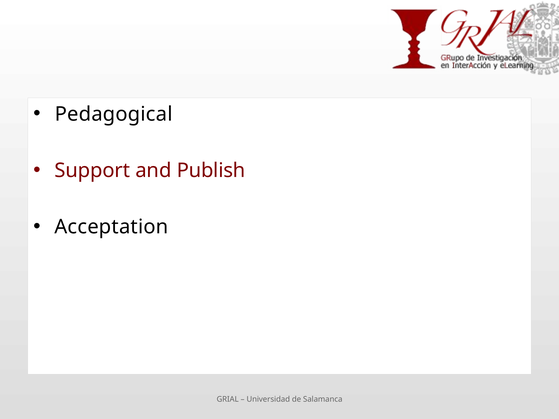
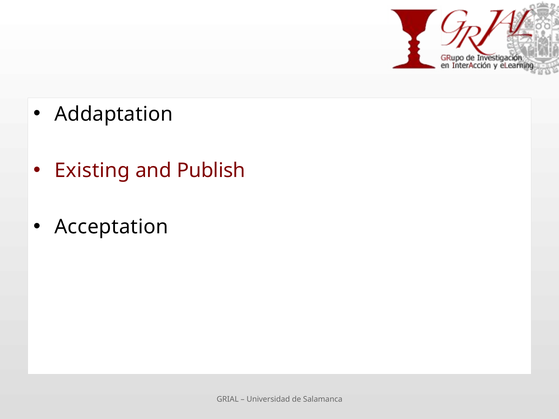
Pedagogical: Pedagogical -> Addaptation
Support: Support -> Existing
